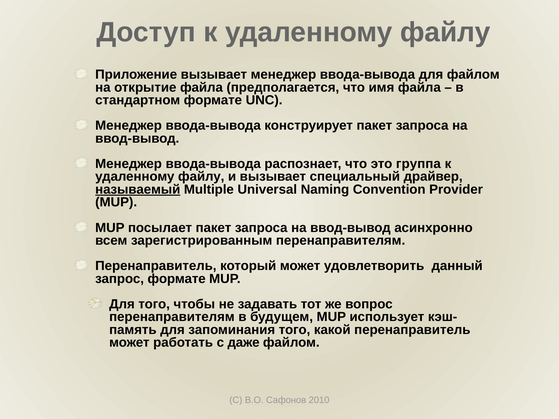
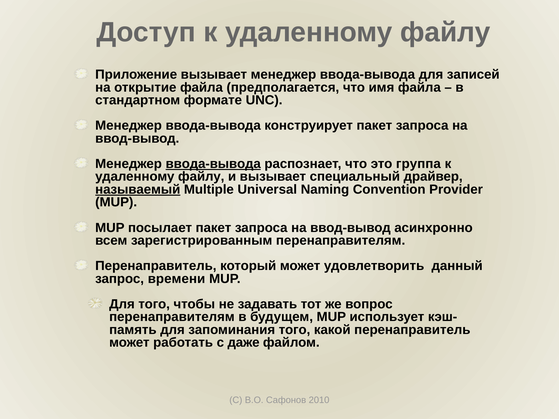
для файлом: файлом -> записей
ввода-вывода at (213, 164) underline: none -> present
запрос формате: формате -> времени
